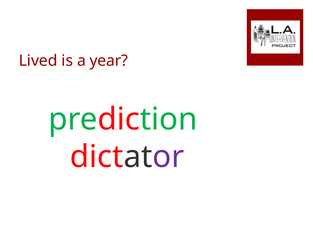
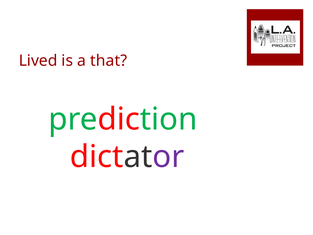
year: year -> that
